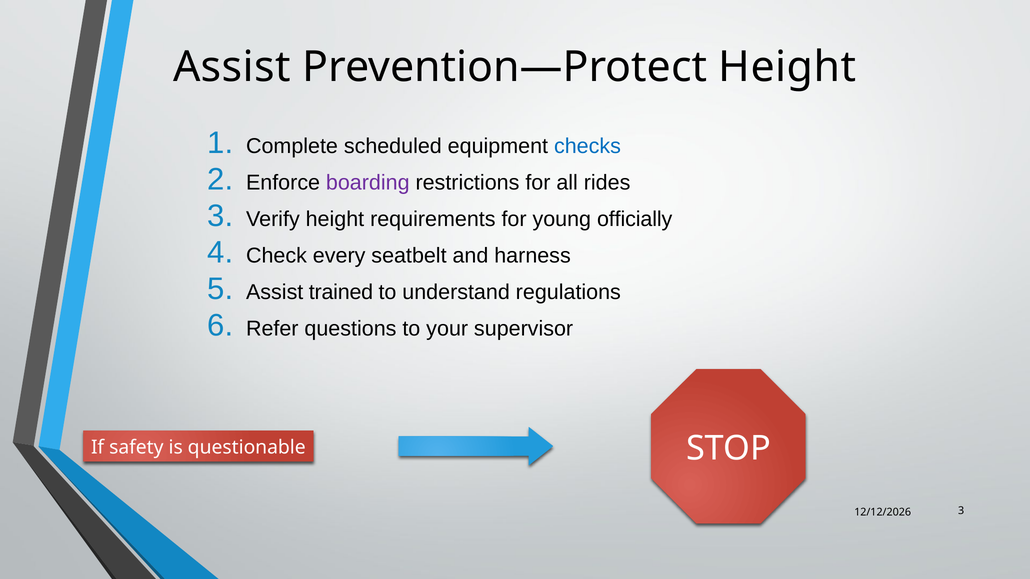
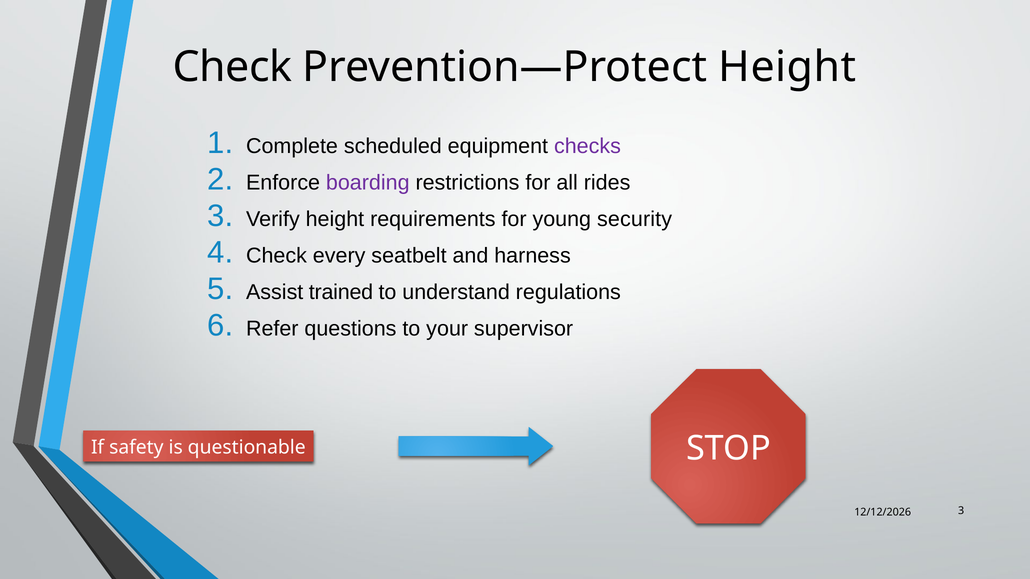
Assist at (232, 67): Assist -> Check
checks colour: blue -> purple
officially: officially -> security
